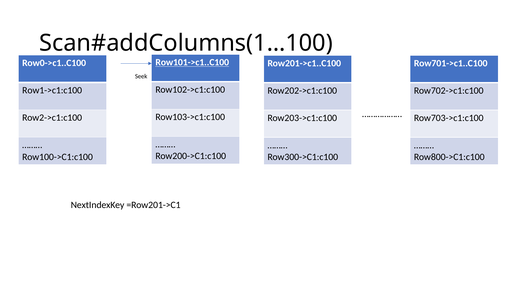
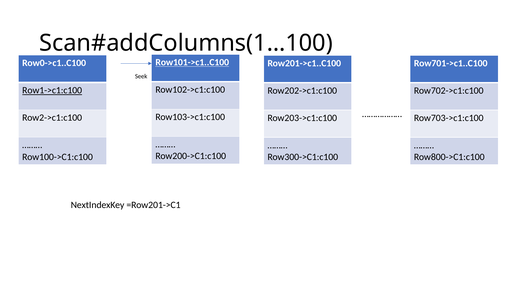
Row1->c1:c100 underline: none -> present
